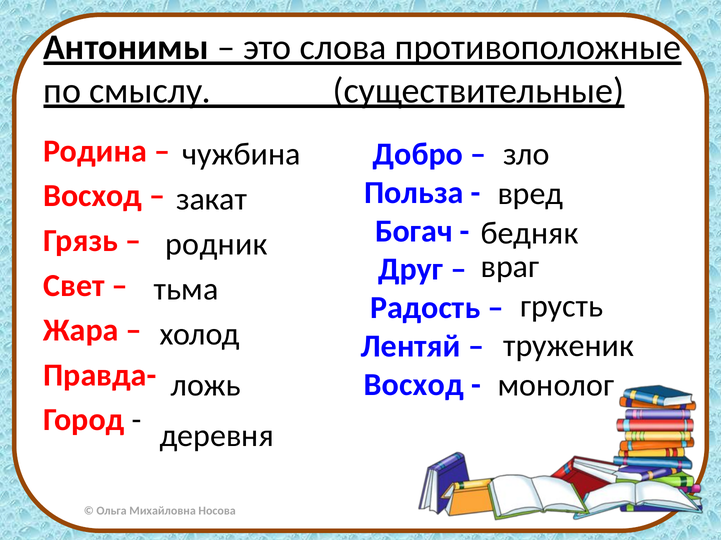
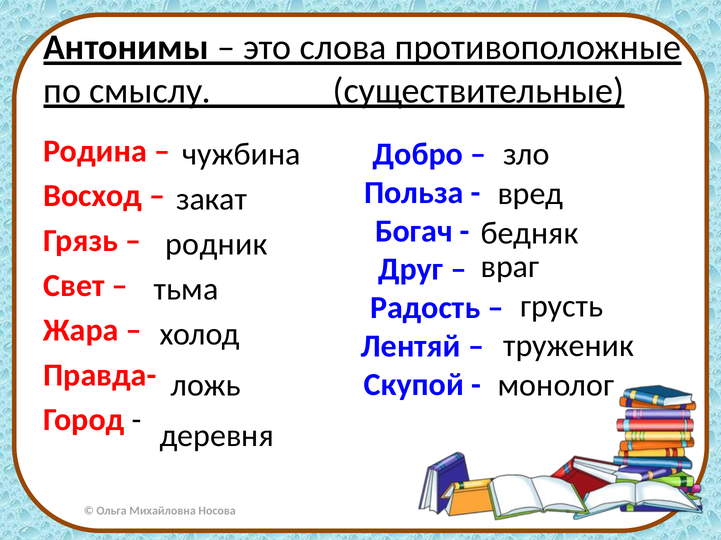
Восход at (414, 385): Восход -> Скупой
